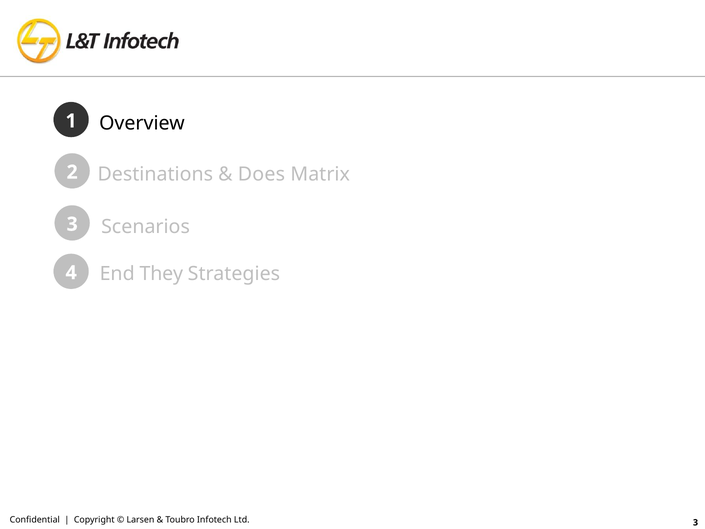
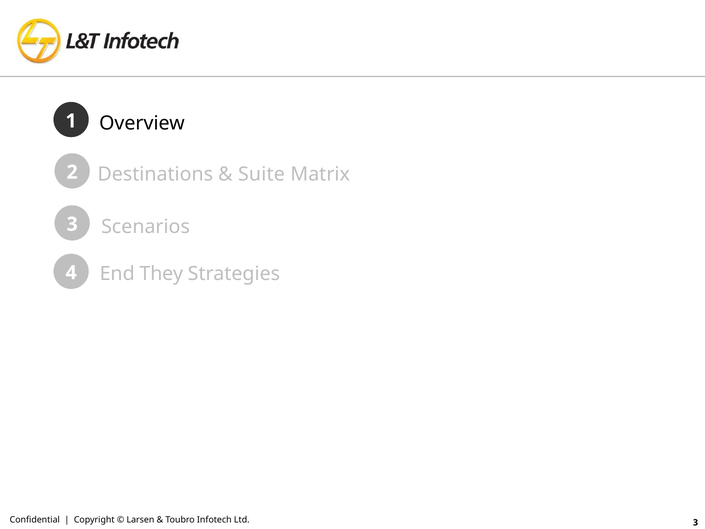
Does: Does -> Suite
